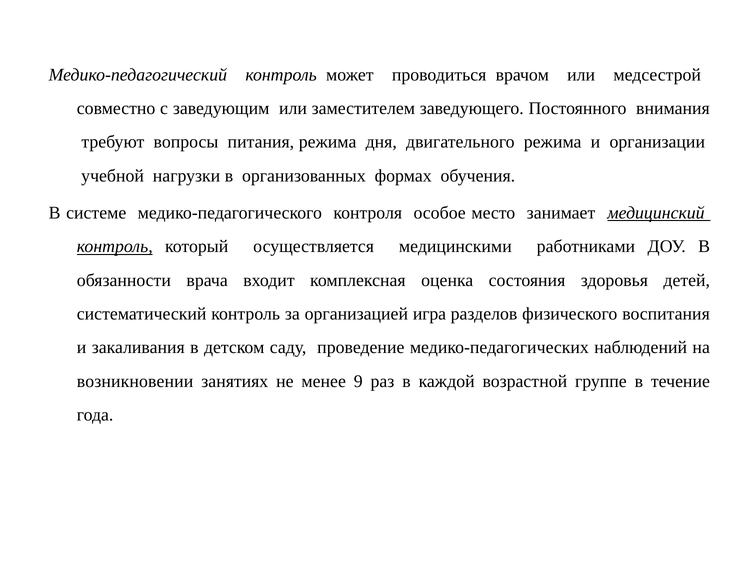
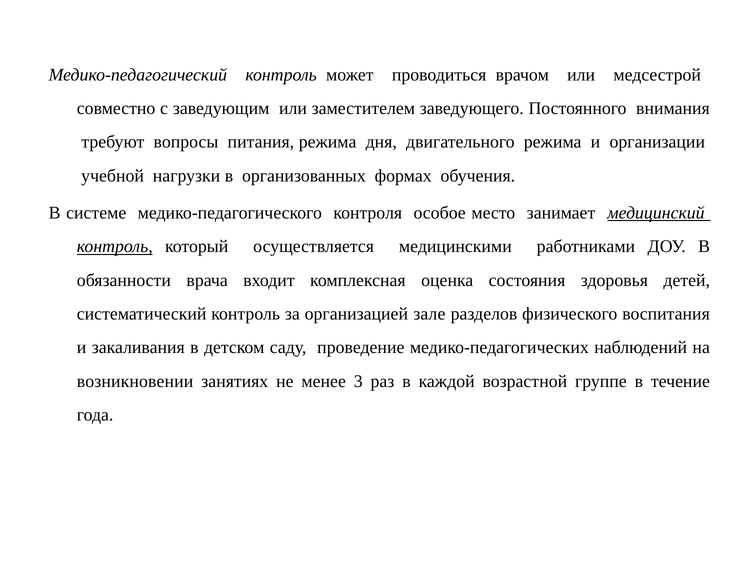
игра: игра -> зале
9: 9 -> 3
